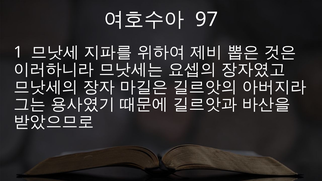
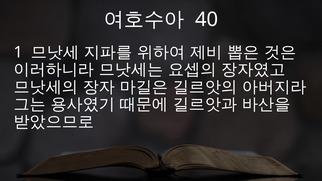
97: 97 -> 40
